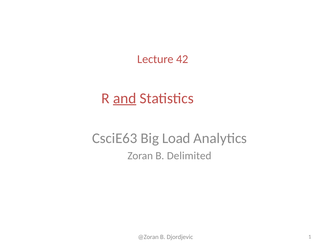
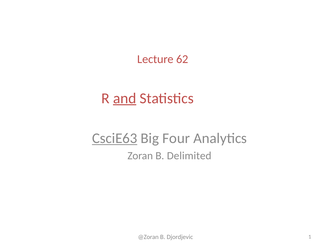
42: 42 -> 62
CsciE63 underline: none -> present
Load: Load -> Four
